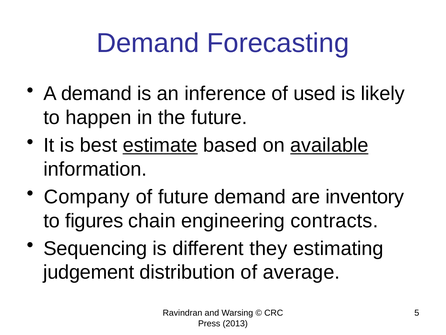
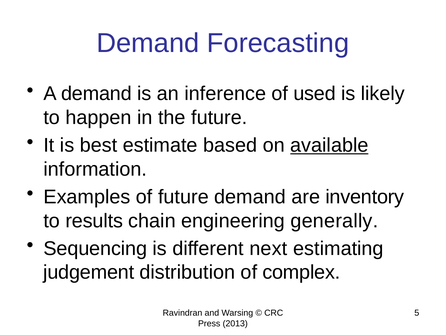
estimate underline: present -> none
Company: Company -> Examples
figures: figures -> results
contracts: contracts -> generally
they: they -> next
average: average -> complex
